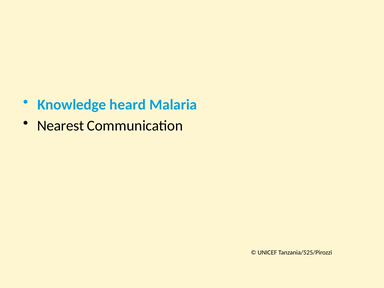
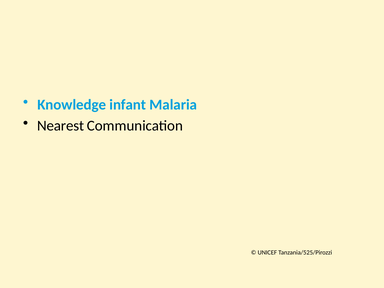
heard: heard -> infant
